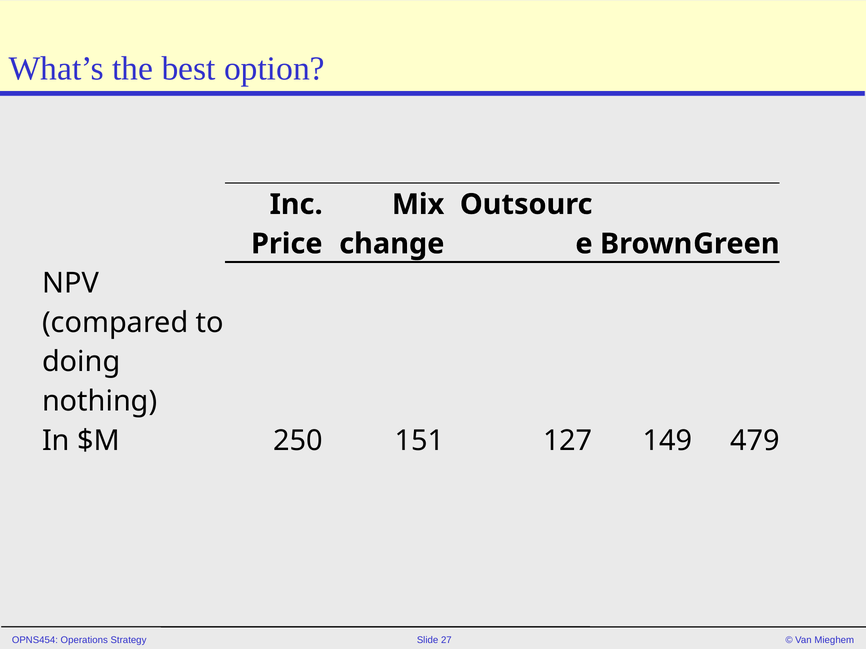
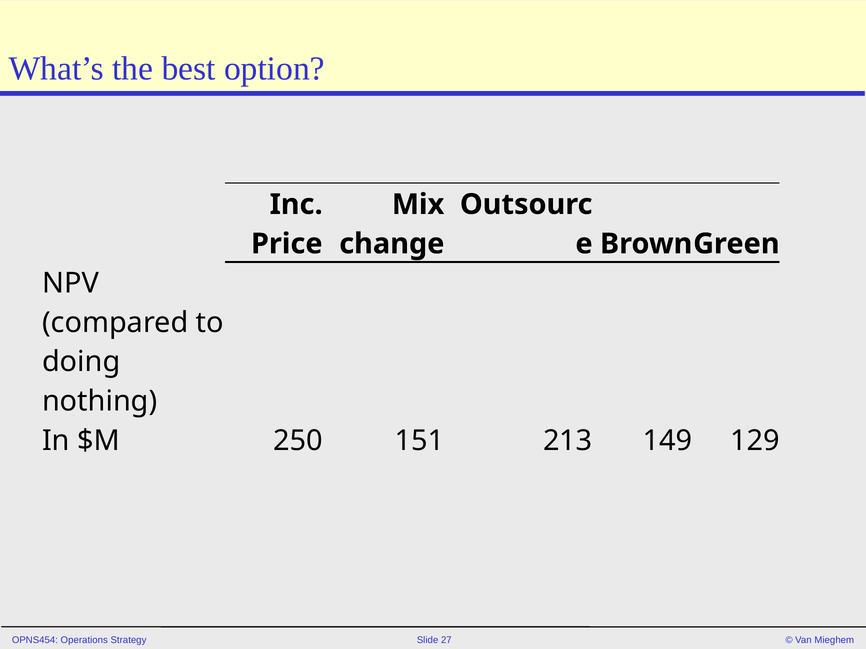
127: 127 -> 213
479: 479 -> 129
